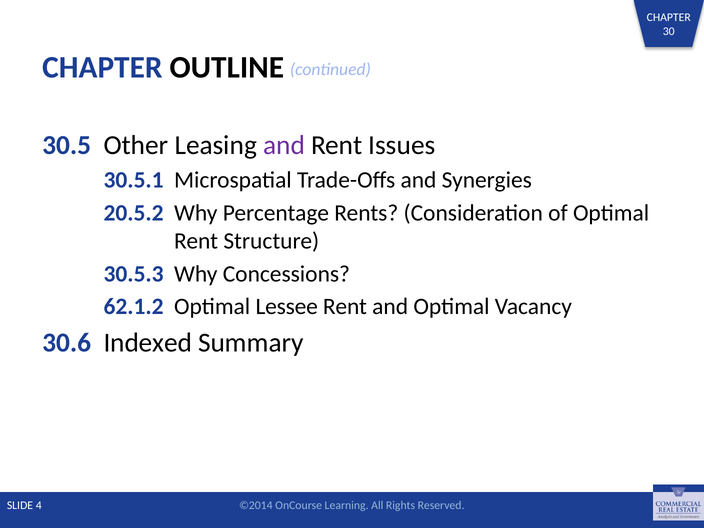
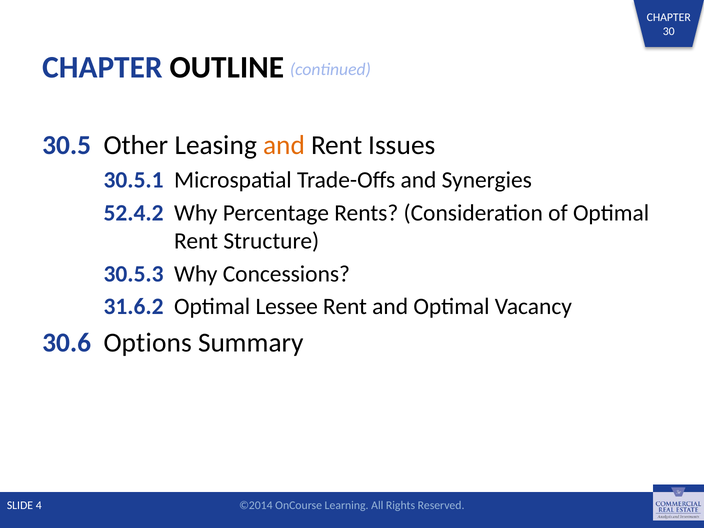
and at (284, 145) colour: purple -> orange
20.5.2: 20.5.2 -> 52.4.2
62.1.2: 62.1.2 -> 31.6.2
Indexed: Indexed -> Options
